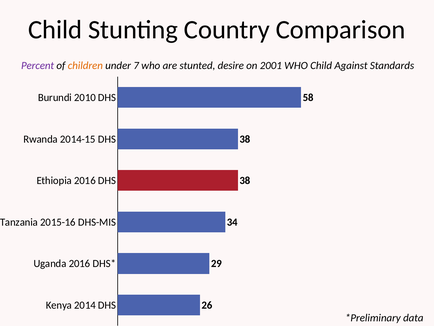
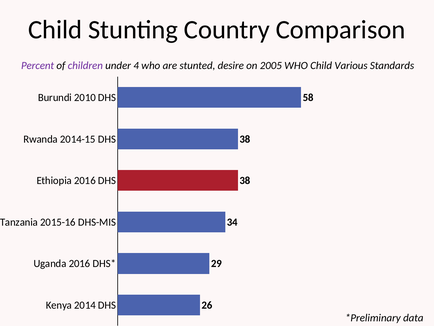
children colour: orange -> purple
7: 7 -> 4
2001: 2001 -> 2005
Against: Against -> Various
